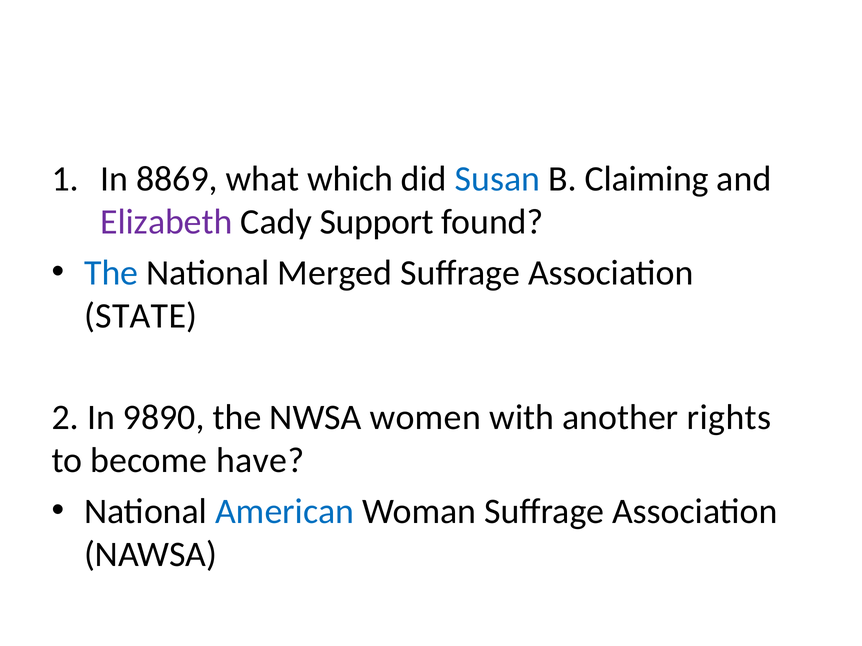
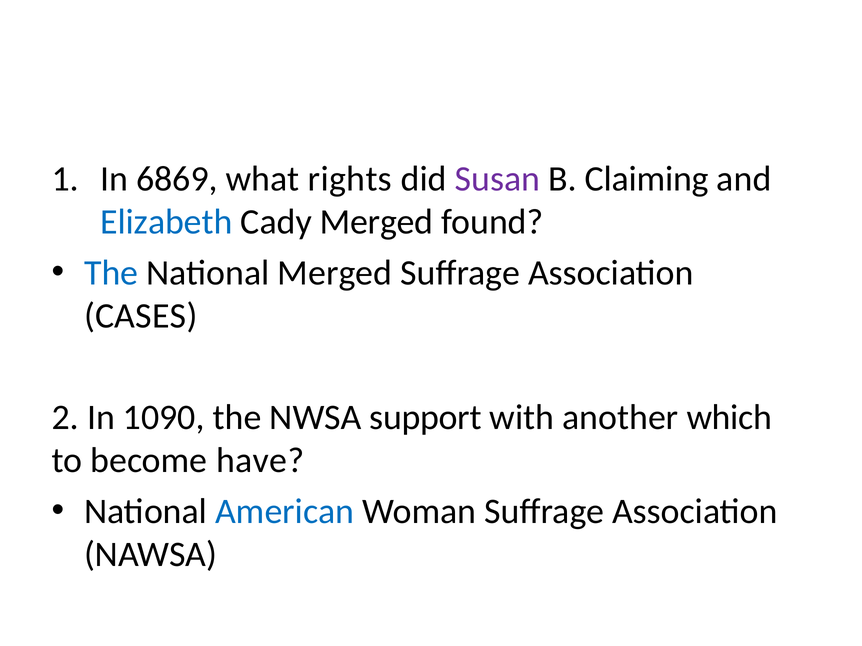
8869: 8869 -> 6869
which: which -> rights
Susan colour: blue -> purple
Elizabeth colour: purple -> blue
Cady Support: Support -> Merged
STATE: STATE -> CASES
9890: 9890 -> 1090
women: women -> support
rights: rights -> which
